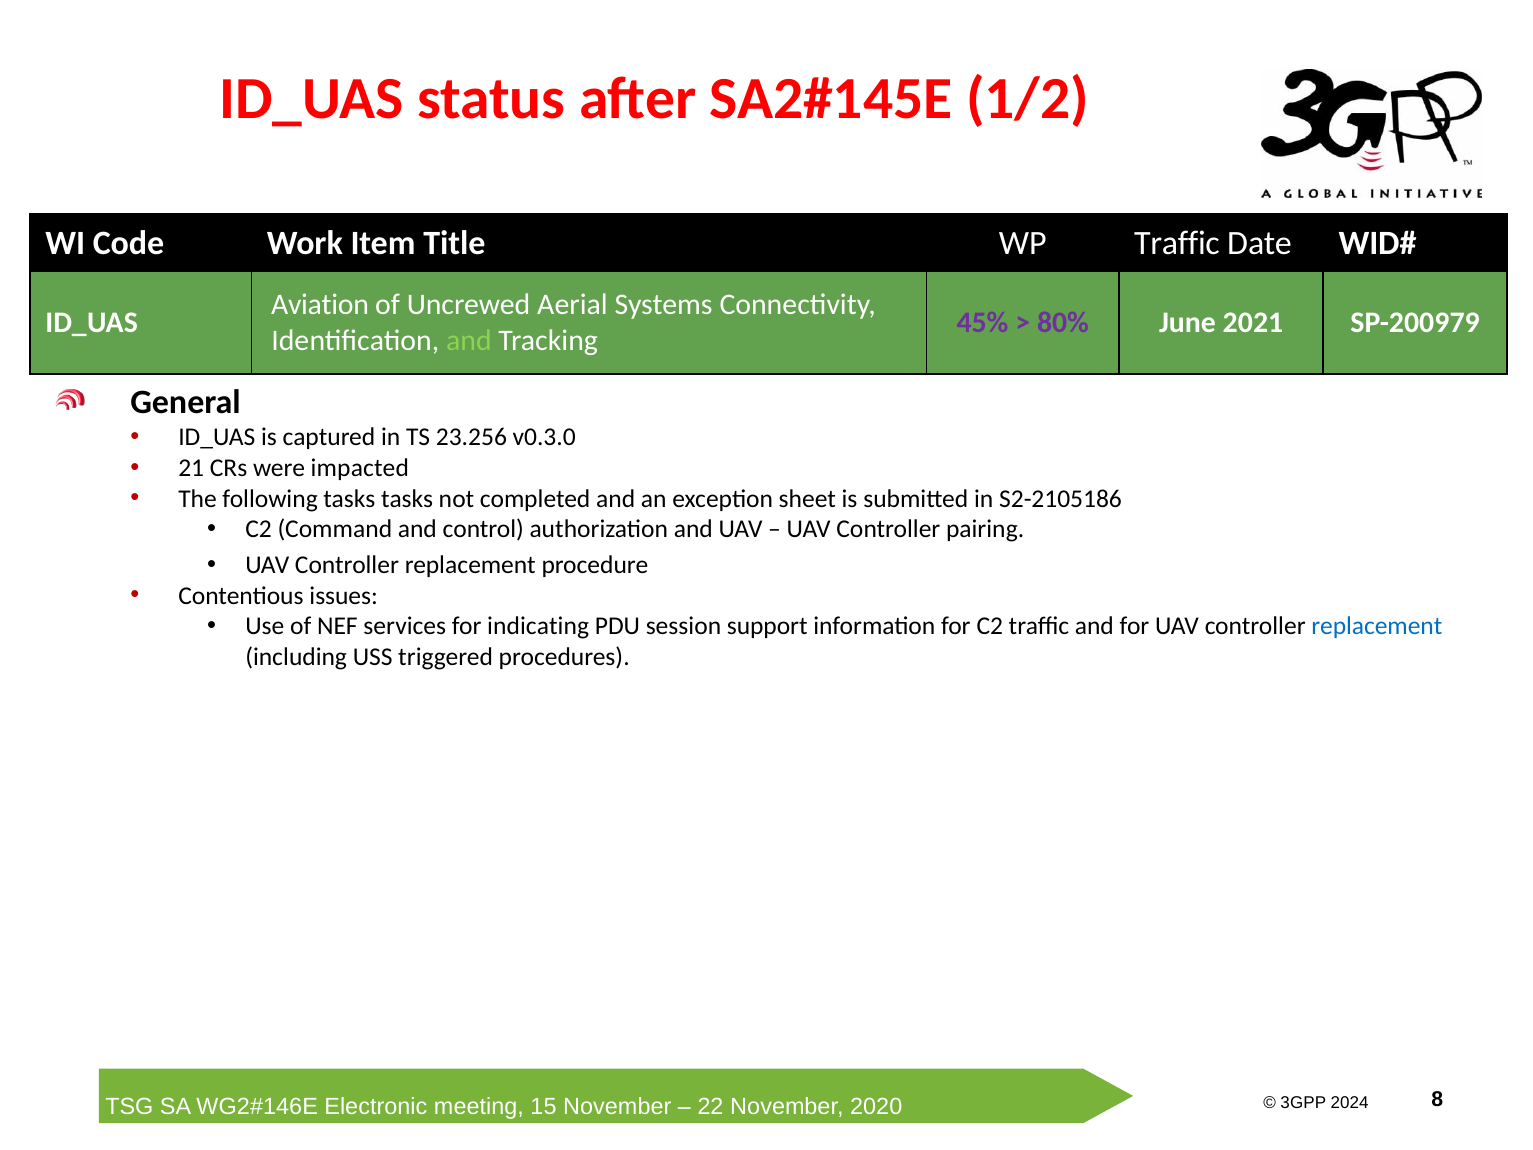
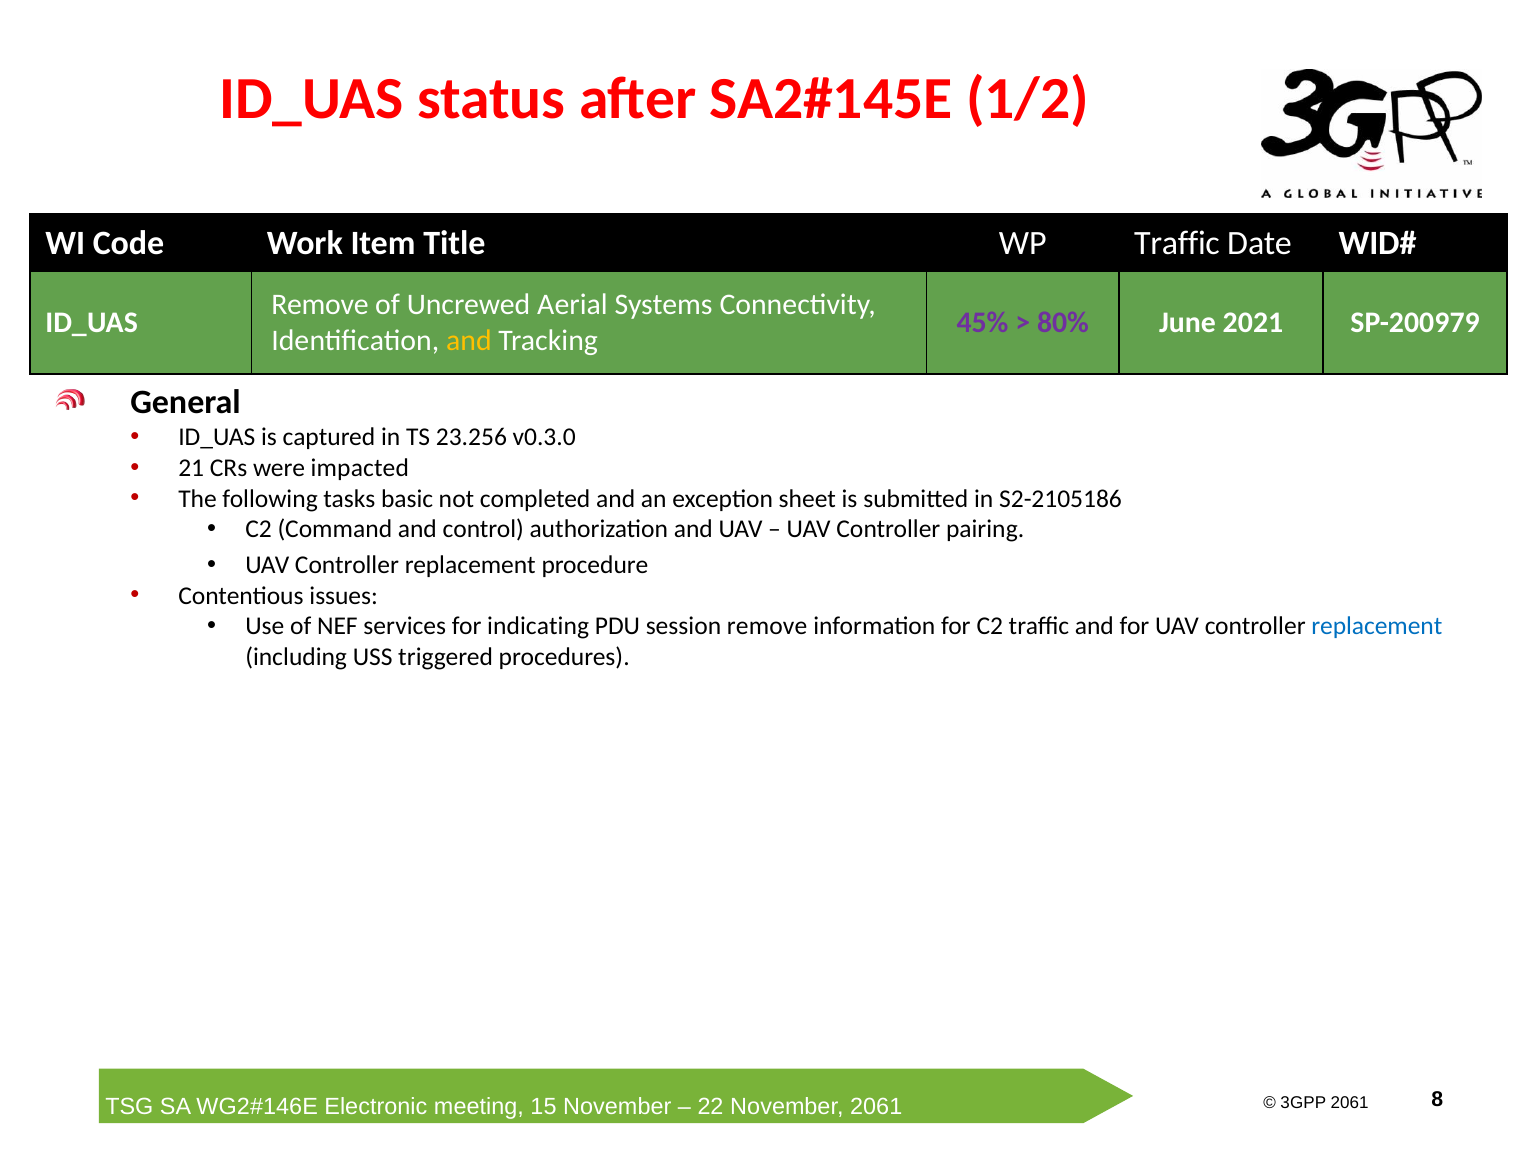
Aviation at (320, 305): Aviation -> Remove
and at (469, 341) colour: light green -> yellow
tasks tasks: tasks -> basic
session support: support -> remove
2024 at (1350, 1102): 2024 -> 2061
2020 at (876, 1107): 2020 -> 2061
